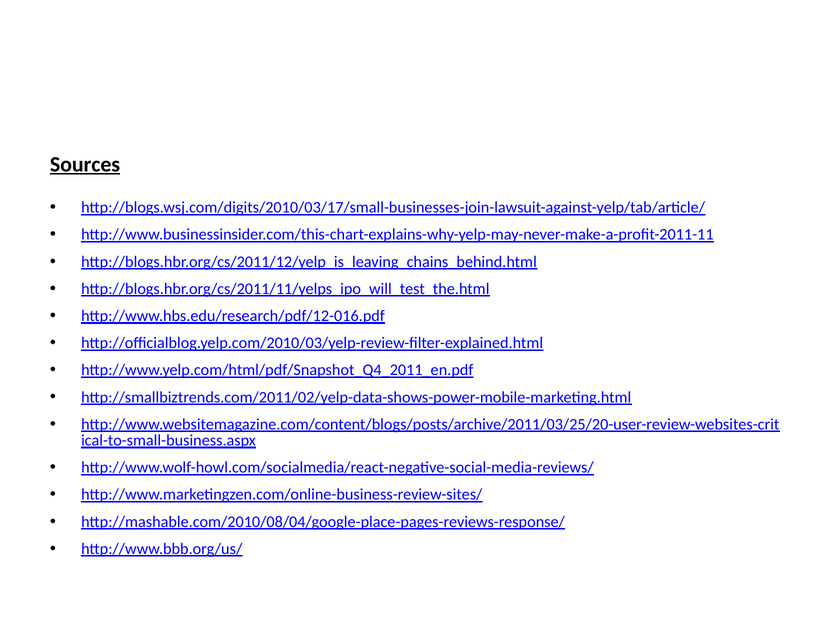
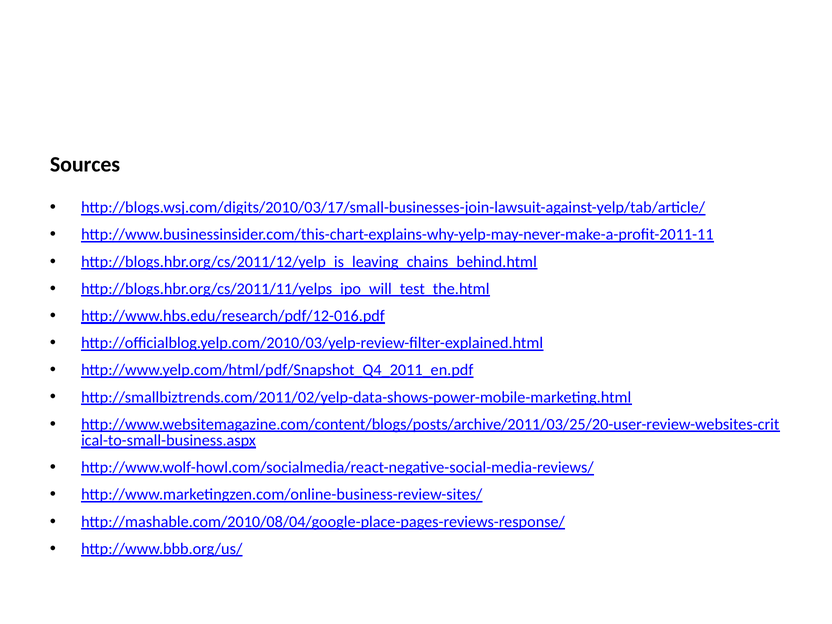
Sources underline: present -> none
